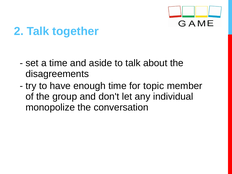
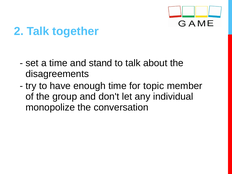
aside: aside -> stand
